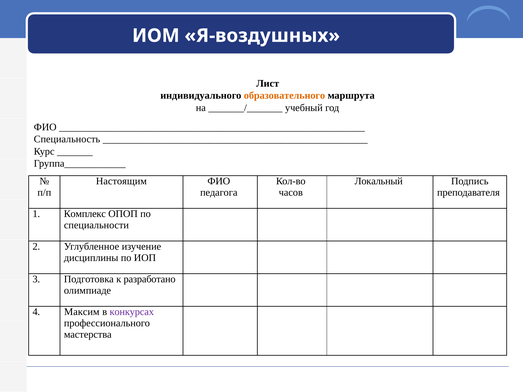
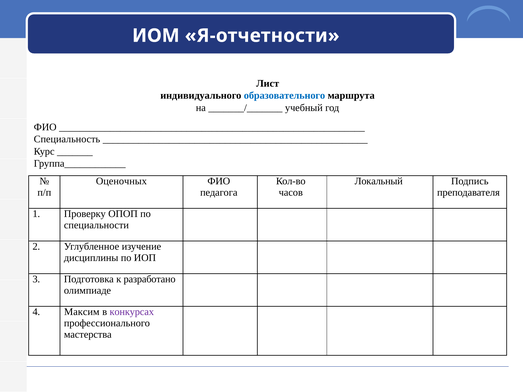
Я-воздушных: Я-воздушных -> Я-отчетности
образовательного colour: orange -> blue
Настоящим: Настоящим -> Оценочных
Комплекс: Комплекс -> Проверку
